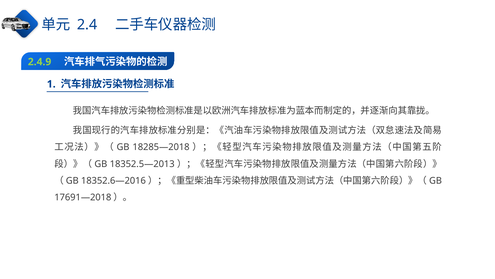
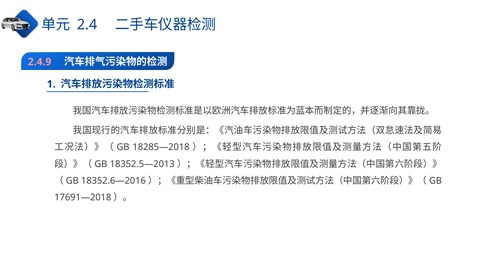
2.4.9 colour: light green -> pink
